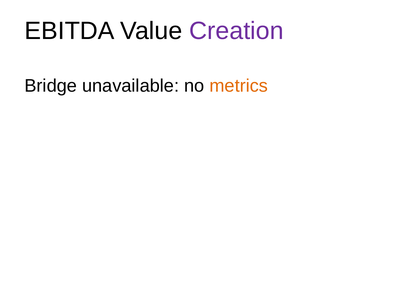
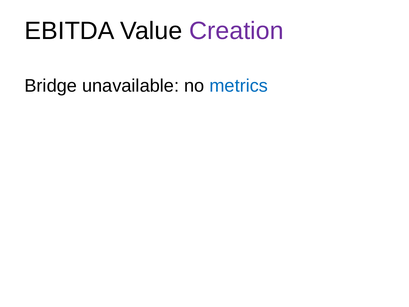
metrics colour: orange -> blue
